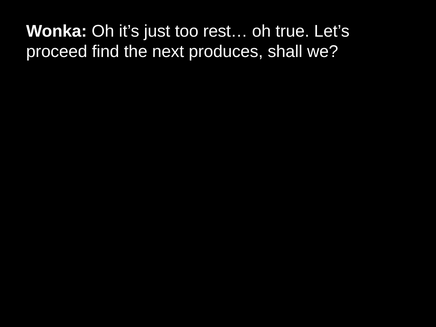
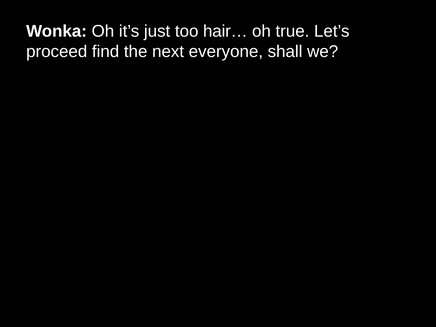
rest…: rest… -> hair…
produces: produces -> everyone
